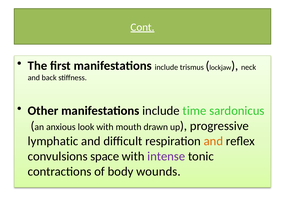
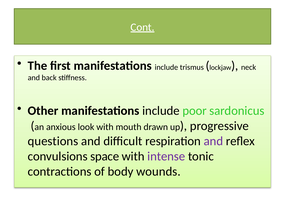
time: time -> poor
lymphatic: lymphatic -> questions
and at (213, 141) colour: orange -> purple
